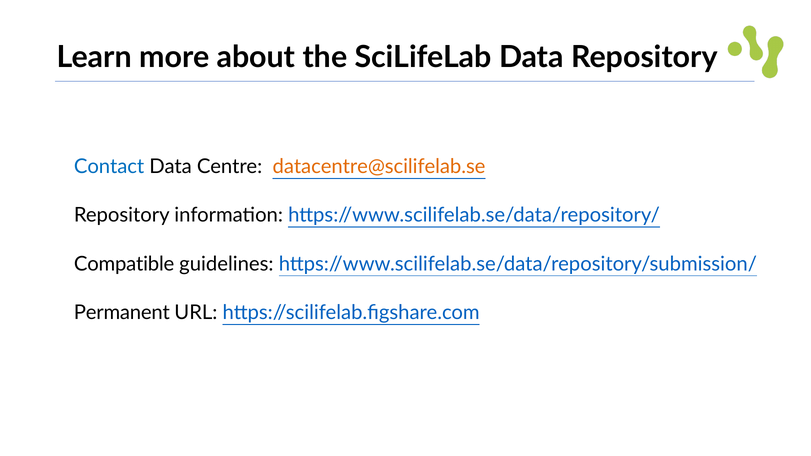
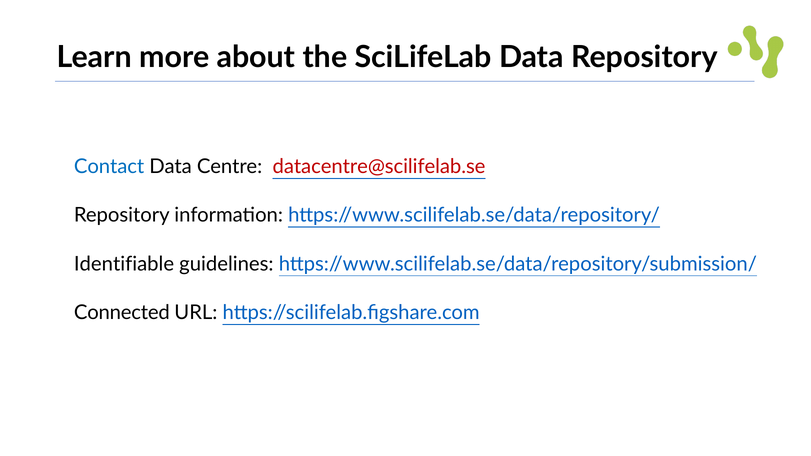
datacentre@scilifelab.se colour: orange -> red
Compatible: Compatible -> Identifiable
Permanent: Permanent -> Connected
